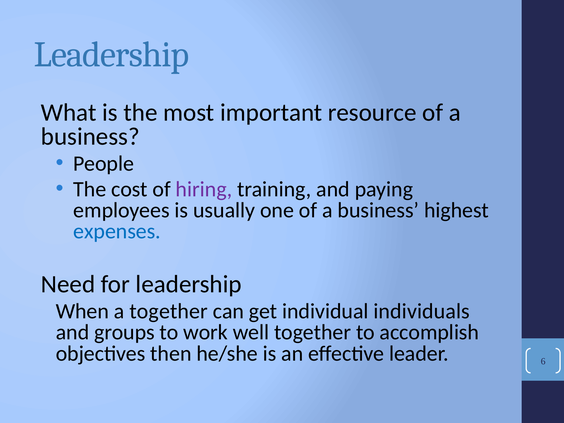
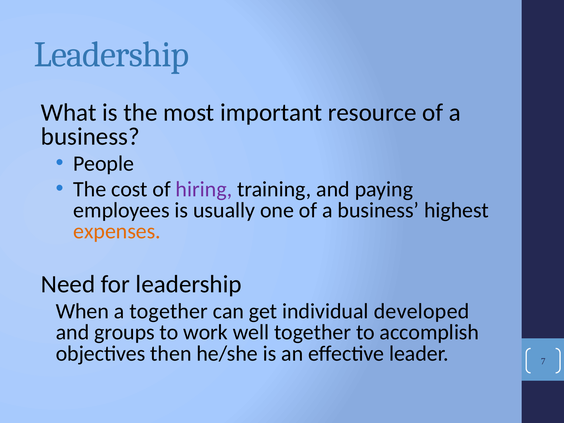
expenses colour: blue -> orange
individuals: individuals -> developed
6: 6 -> 7
